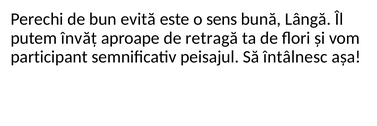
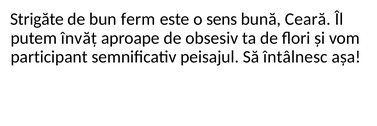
Perechi: Perechi -> Strigăte
evită: evită -> ferm
Lângă: Lângă -> Ceară
retragă: retragă -> obsesiv
